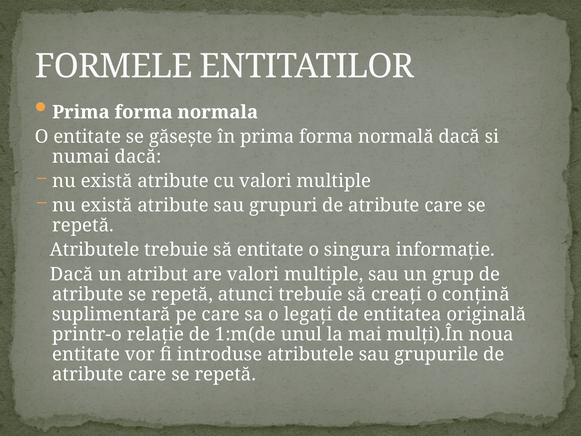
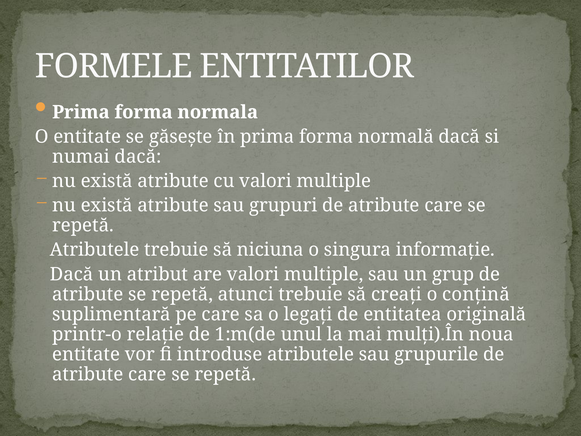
să entitate: entitate -> niciuna
